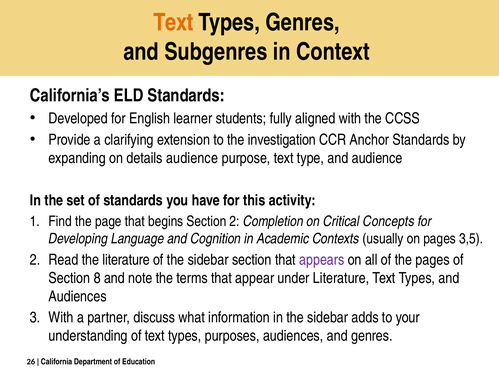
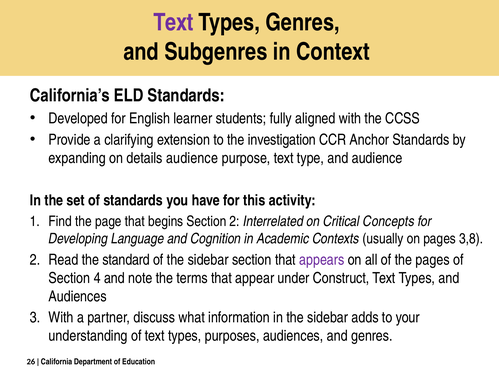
Text at (173, 23) colour: orange -> purple
Completion: Completion -> Interrelated
3,5: 3,5 -> 3,8
the literature: literature -> standard
8: 8 -> 4
under Literature: Literature -> Construct
